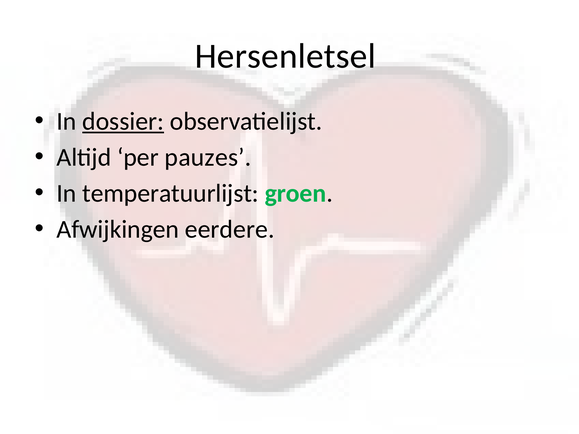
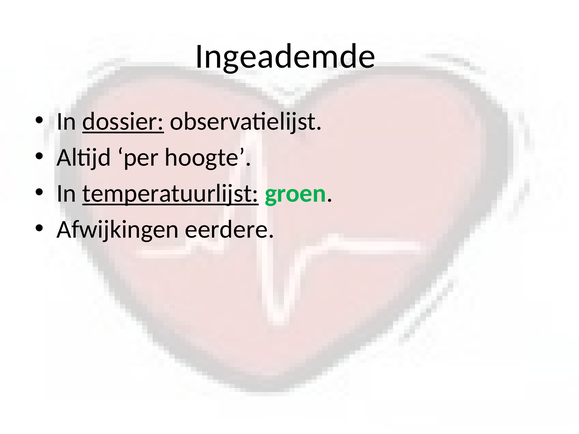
Hersenletsel: Hersenletsel -> Ingeademde
pauzes: pauzes -> hoogte
temperatuurlijst underline: none -> present
